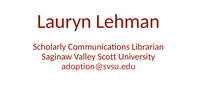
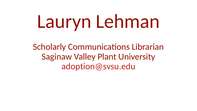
Scott: Scott -> Plant
